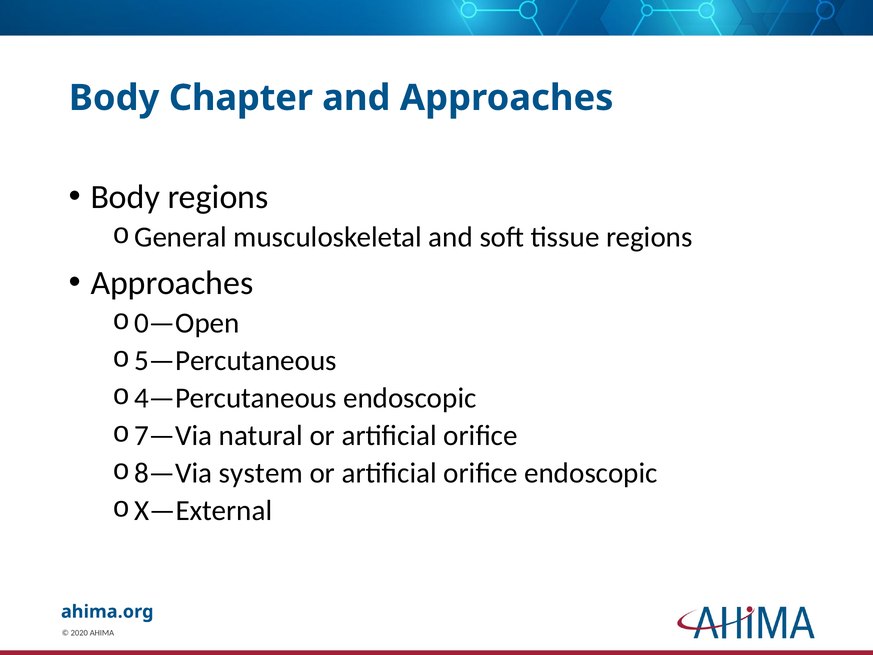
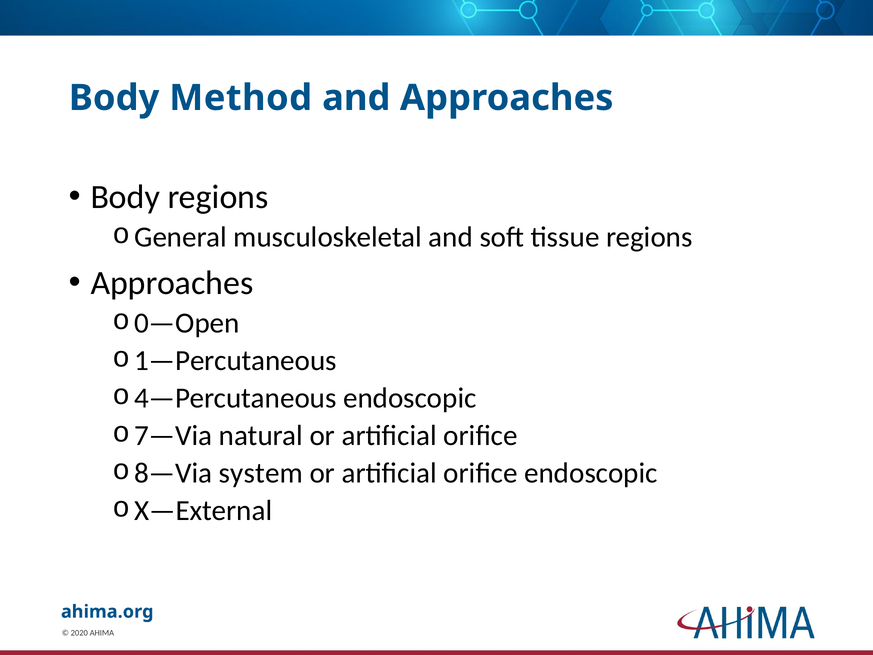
Chapter: Chapter -> Method
5—Percutaneous: 5—Percutaneous -> 1—Percutaneous
